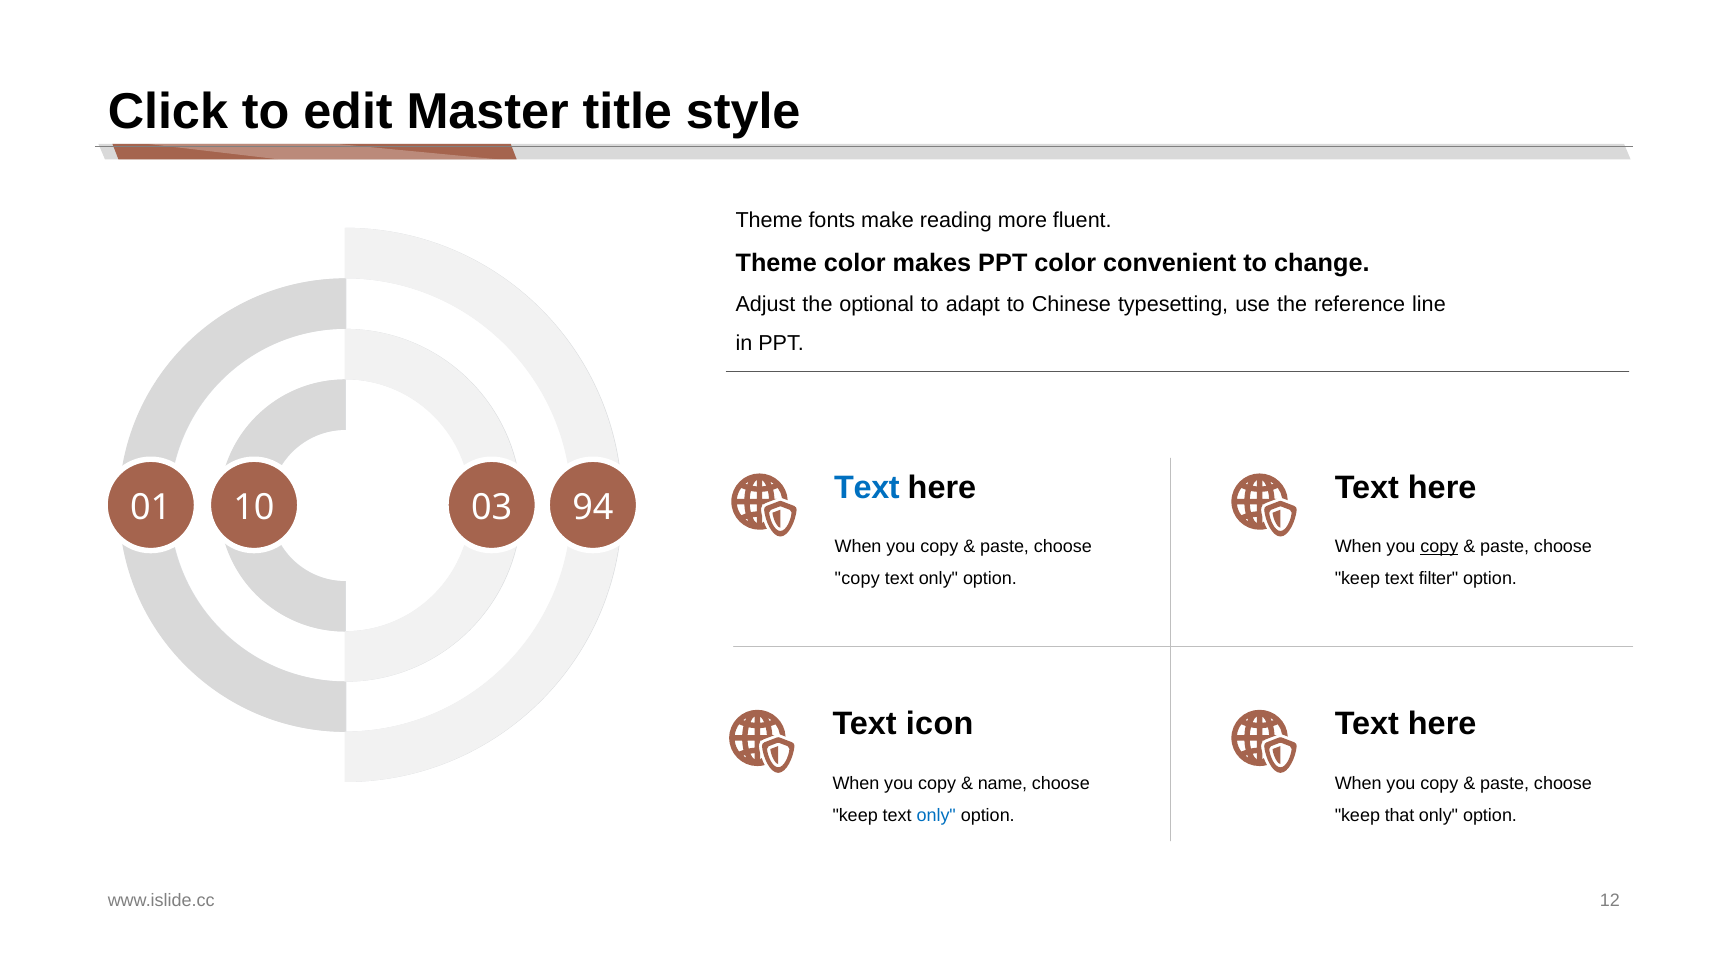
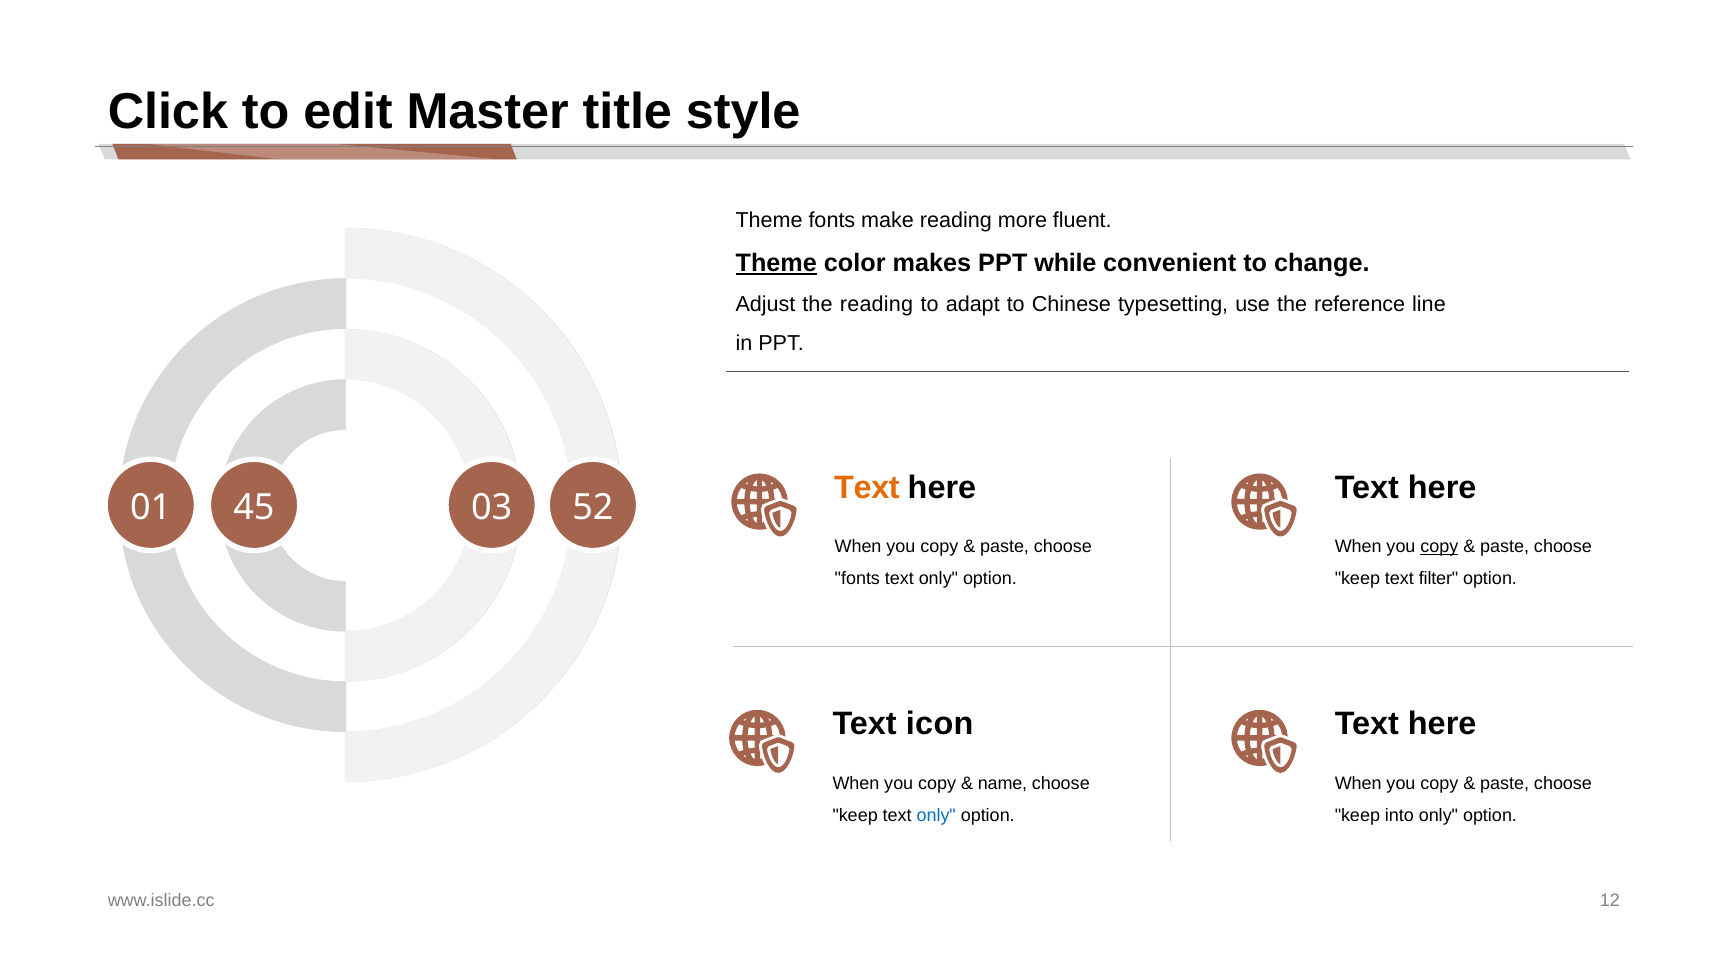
Theme at (776, 263) underline: none -> present
PPT color: color -> while
the optional: optional -> reading
Text at (867, 487) colour: blue -> orange
10: 10 -> 45
94: 94 -> 52
copy at (857, 579): copy -> fonts
that: that -> into
